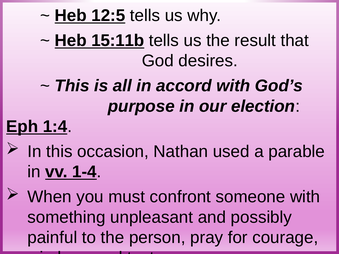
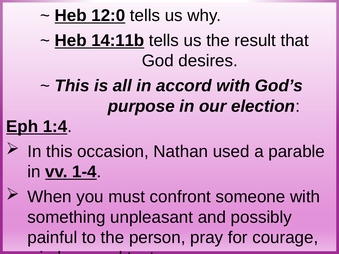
12:5: 12:5 -> 12:0
15:11b: 15:11b -> 14:11b
